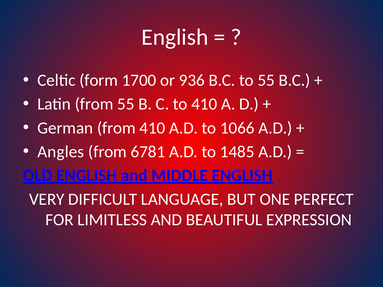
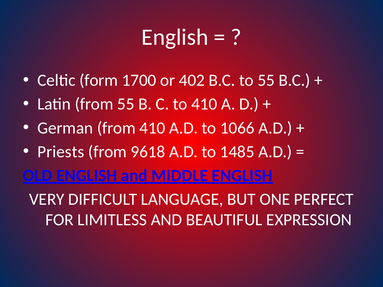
936: 936 -> 402
Angles: Angles -> Priests
6781: 6781 -> 9618
